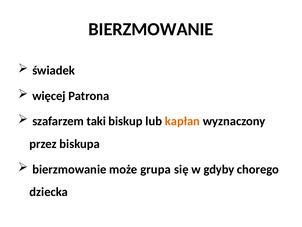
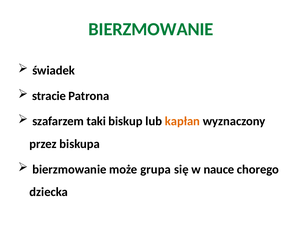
BIERZMOWANIE at (151, 29) colour: black -> green
więcej: więcej -> stracie
gdyby: gdyby -> nauce
